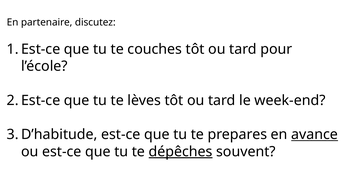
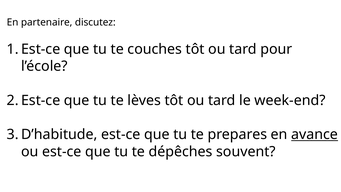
dépêches underline: present -> none
